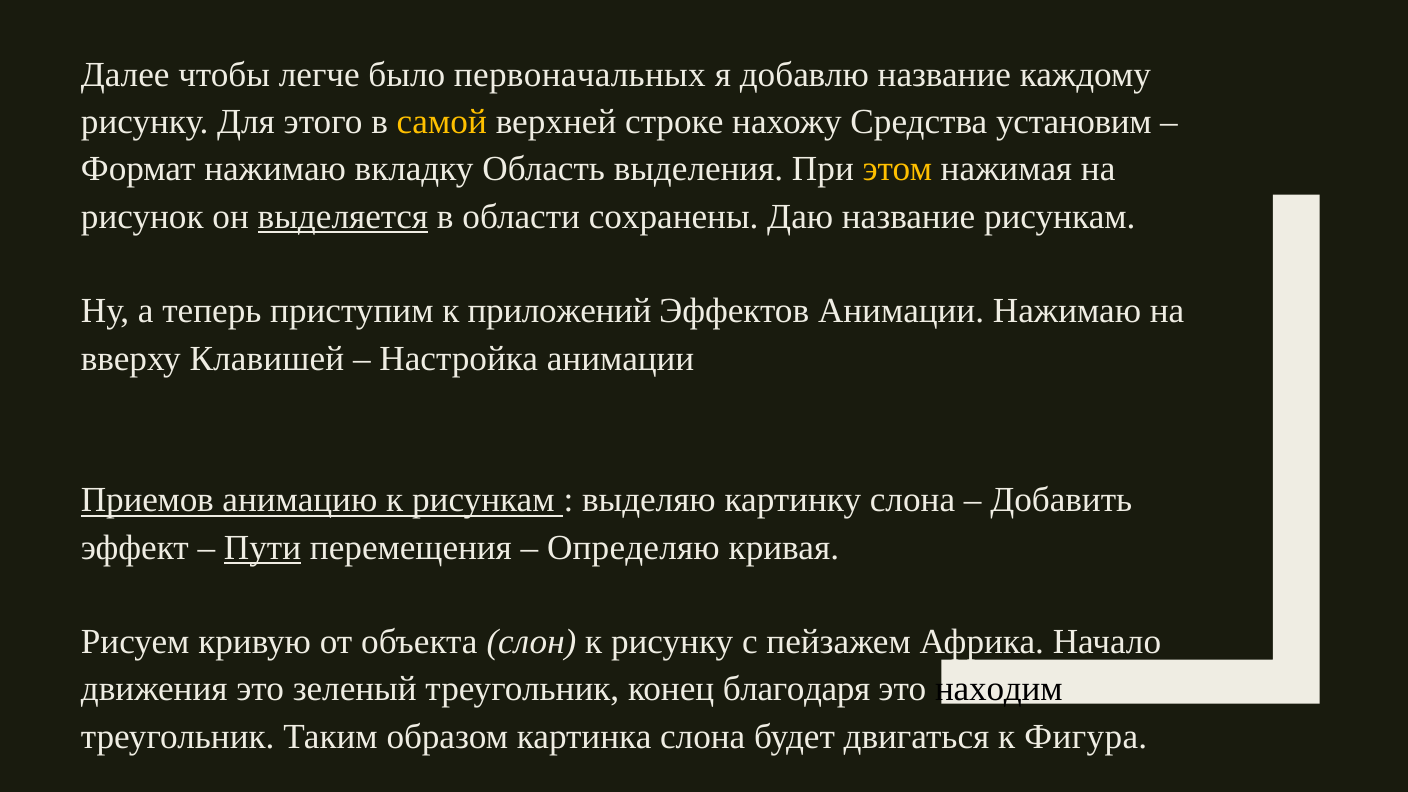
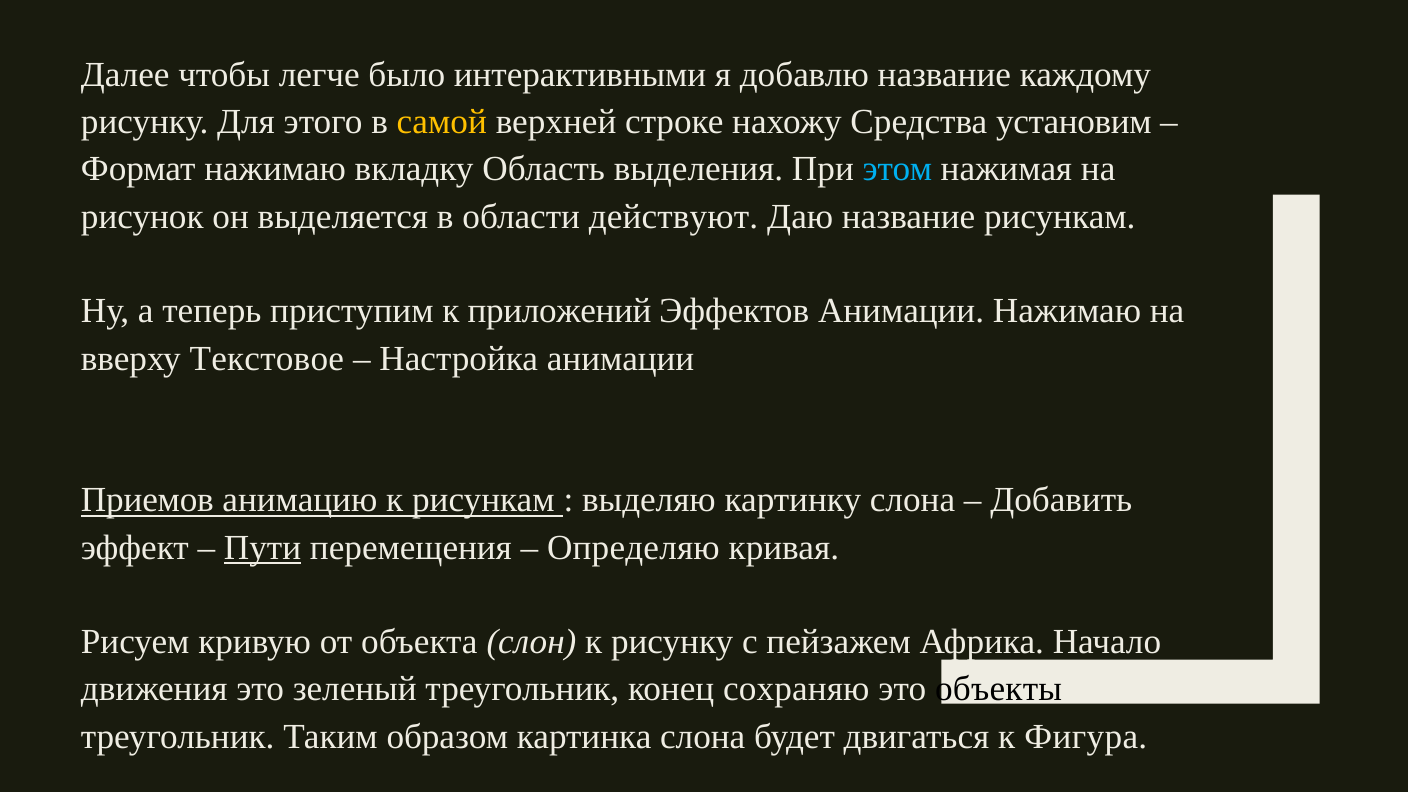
первоначальных: первоначальных -> интерактивными
этом colour: yellow -> light blue
выделяется underline: present -> none
сохранены: сохранены -> действуют
Клавишей: Клавишей -> Текстовое
благодаря: благодаря -> сохраняю
находим: находим -> объекты
